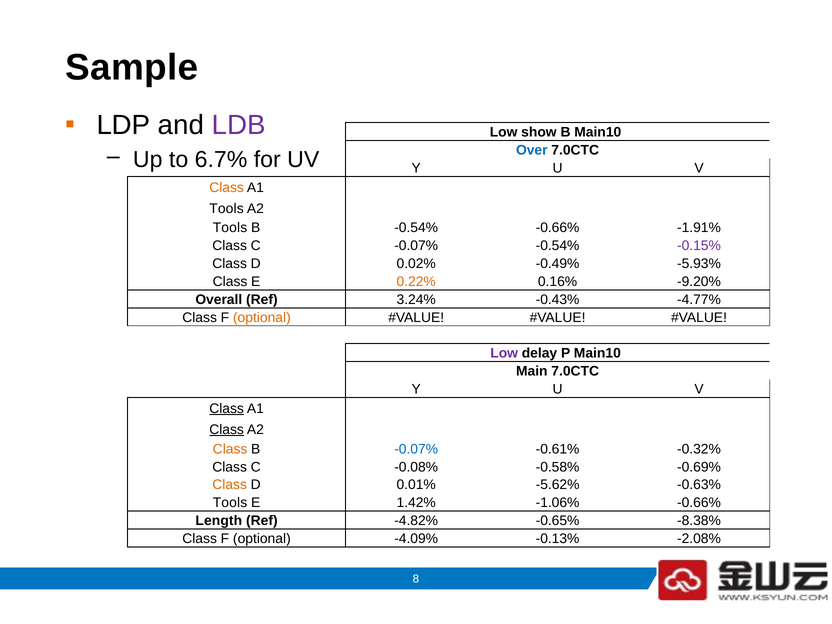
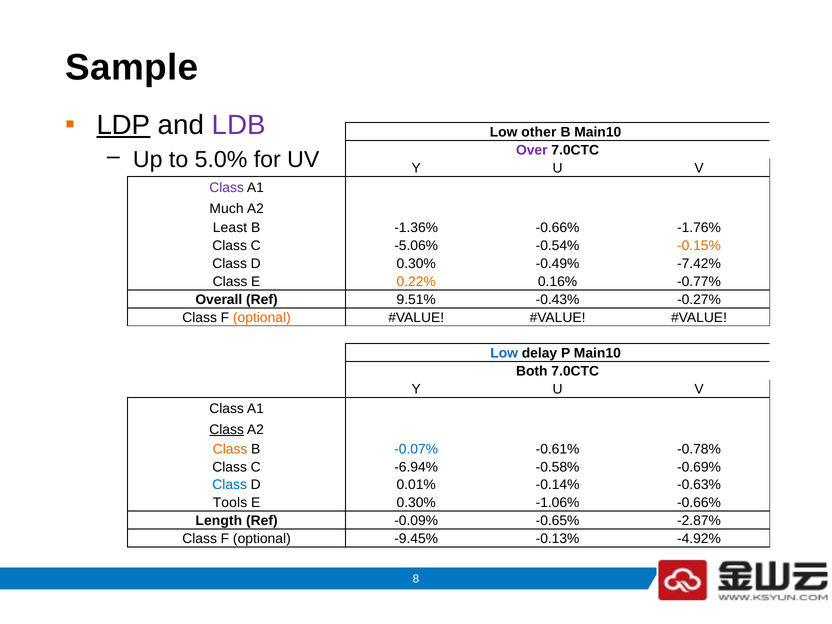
LDP underline: none -> present
show: show -> other
Over colour: blue -> purple
6.7%: 6.7% -> 5.0%
Class at (227, 187) colour: orange -> purple
Tools at (227, 208): Tools -> Much
Tools at (230, 228): Tools -> Least
B -0.54%: -0.54% -> -1.36%
-1.91%: -1.91% -> -1.76%
C -0.07%: -0.07% -> -5.06%
-0.15% colour: purple -> orange
D 0.02%: 0.02% -> 0.30%
-5.93%: -5.93% -> -7.42%
-9.20%: -9.20% -> -0.77%
3.24%: 3.24% -> 9.51%
-4.77%: -4.77% -> -0.27%
Low at (504, 353) colour: purple -> blue
Main: Main -> Both
Class at (227, 409) underline: present -> none
-0.32%: -0.32% -> -0.78%
-0.08%: -0.08% -> -6.94%
Class at (230, 485) colour: orange -> blue
-5.62%: -5.62% -> -0.14%
E 1.42%: 1.42% -> 0.30%
-4.82%: -4.82% -> -0.09%
-8.38%: -8.38% -> -2.87%
-4.09%: -4.09% -> -9.45%
-2.08%: -2.08% -> -4.92%
